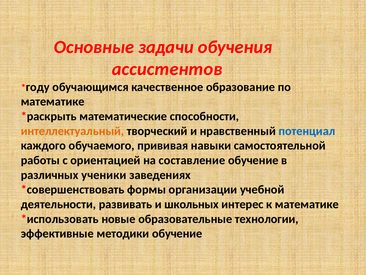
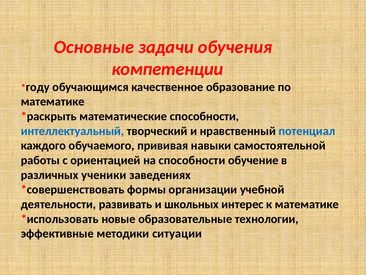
ассистентов: ассистентов -> компетенции
интеллектуальный colour: orange -> blue
на составление: составление -> способности
методики обучение: обучение -> ситуации
